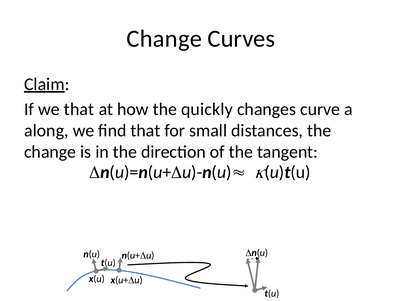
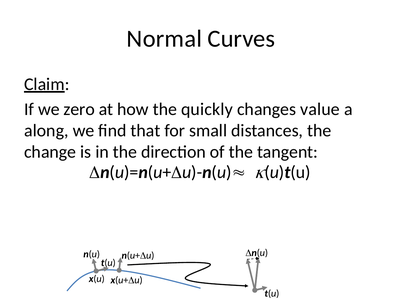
Change at (164, 39): Change -> Normal
we that: that -> zero
curve: curve -> value
